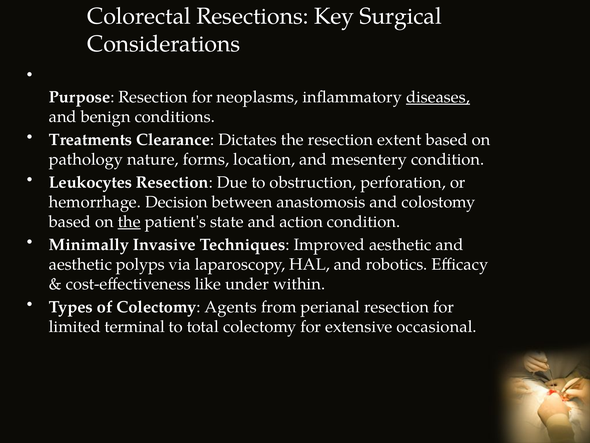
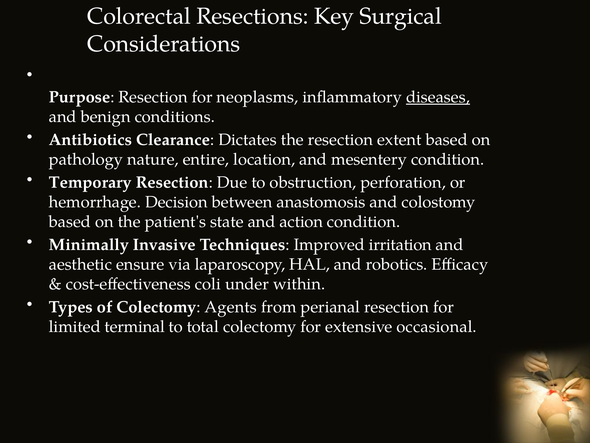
Treatments: Treatments -> Antibiotics
forms: forms -> entire
Leukocytes: Leukocytes -> Temporary
the at (129, 221) underline: present -> none
Improved aesthetic: aesthetic -> irritation
polyps: polyps -> ensure
like: like -> coli
